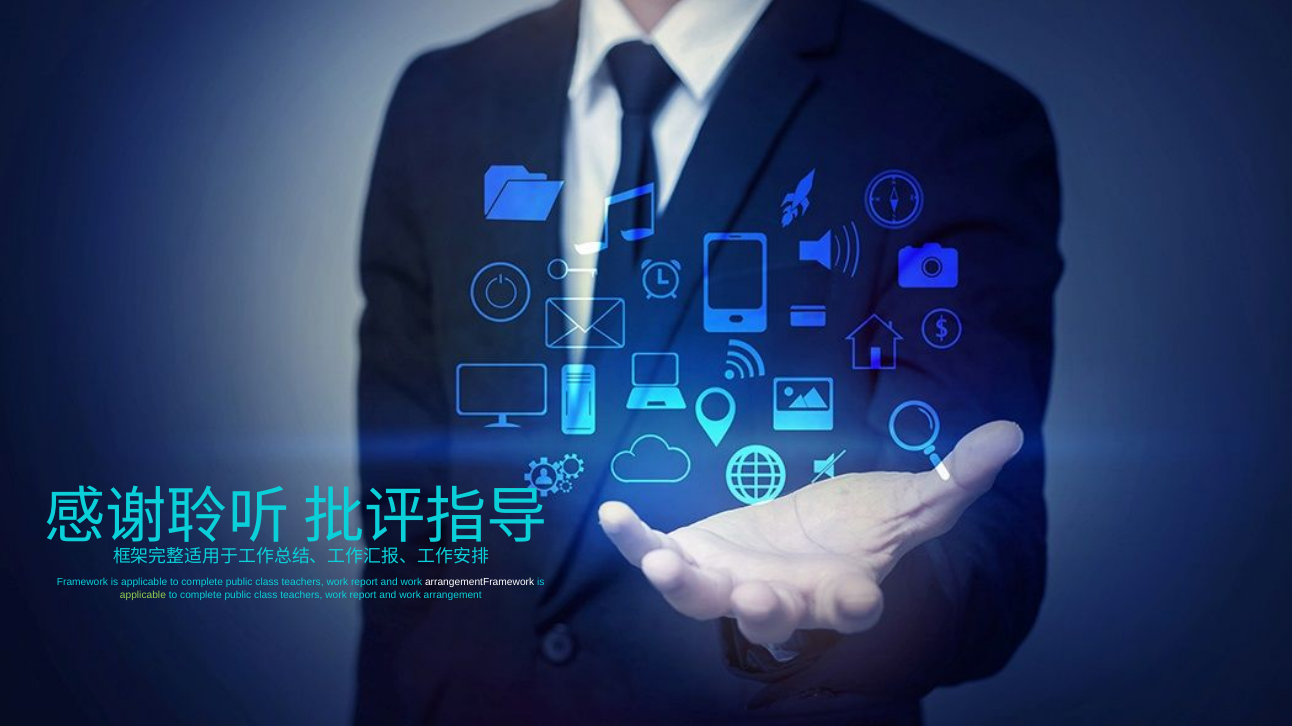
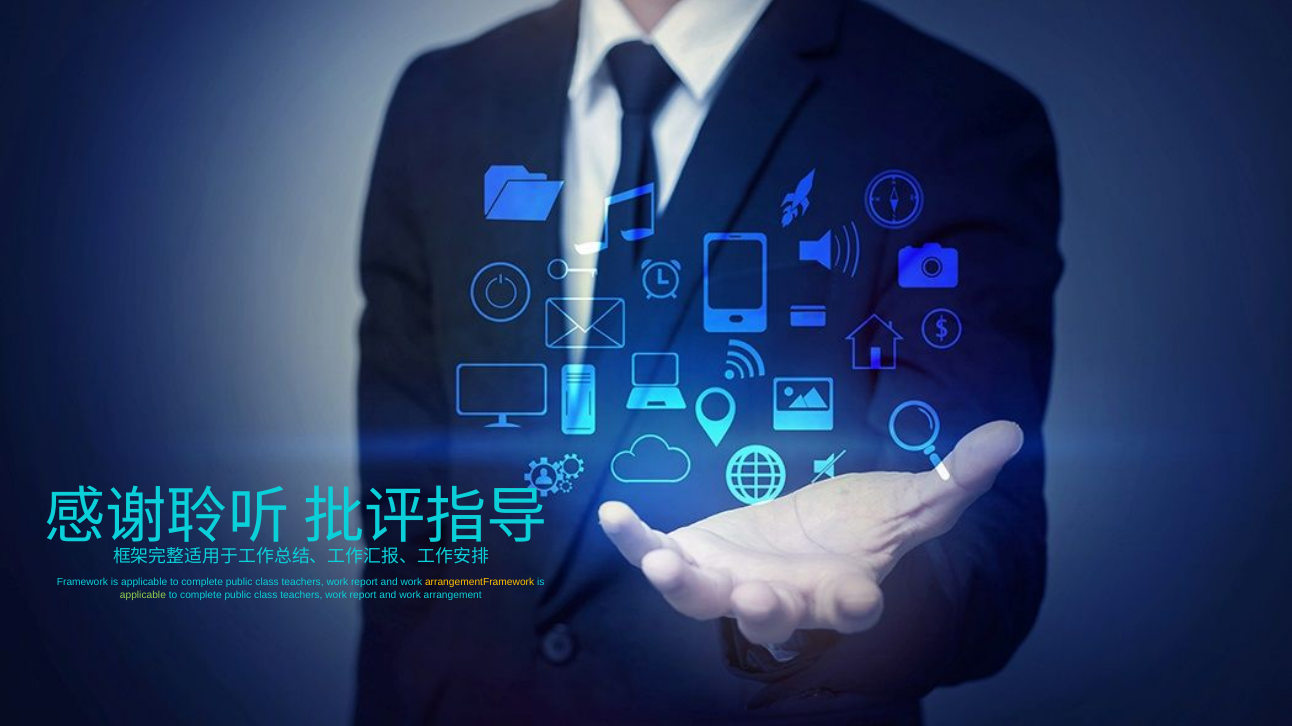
arrangementFramework colour: white -> yellow
